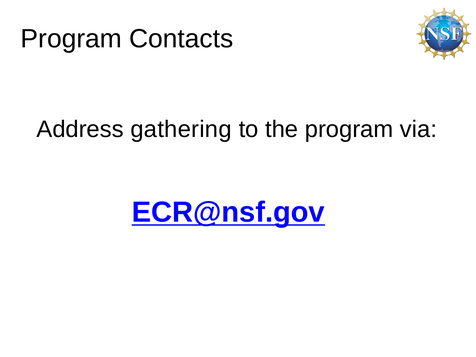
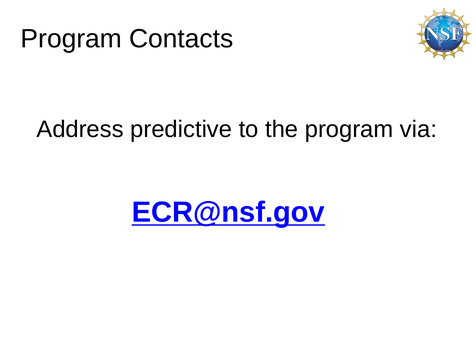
gathering: gathering -> predictive
